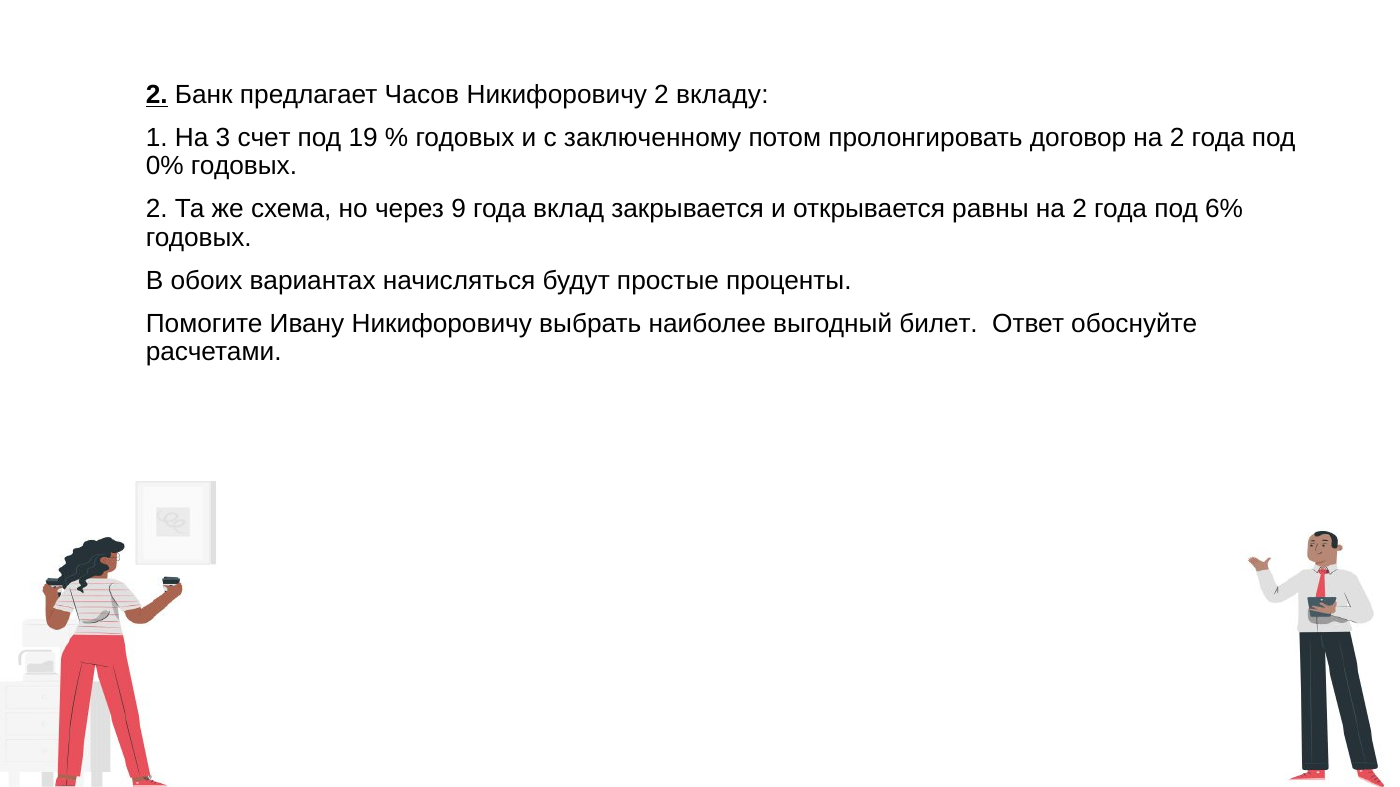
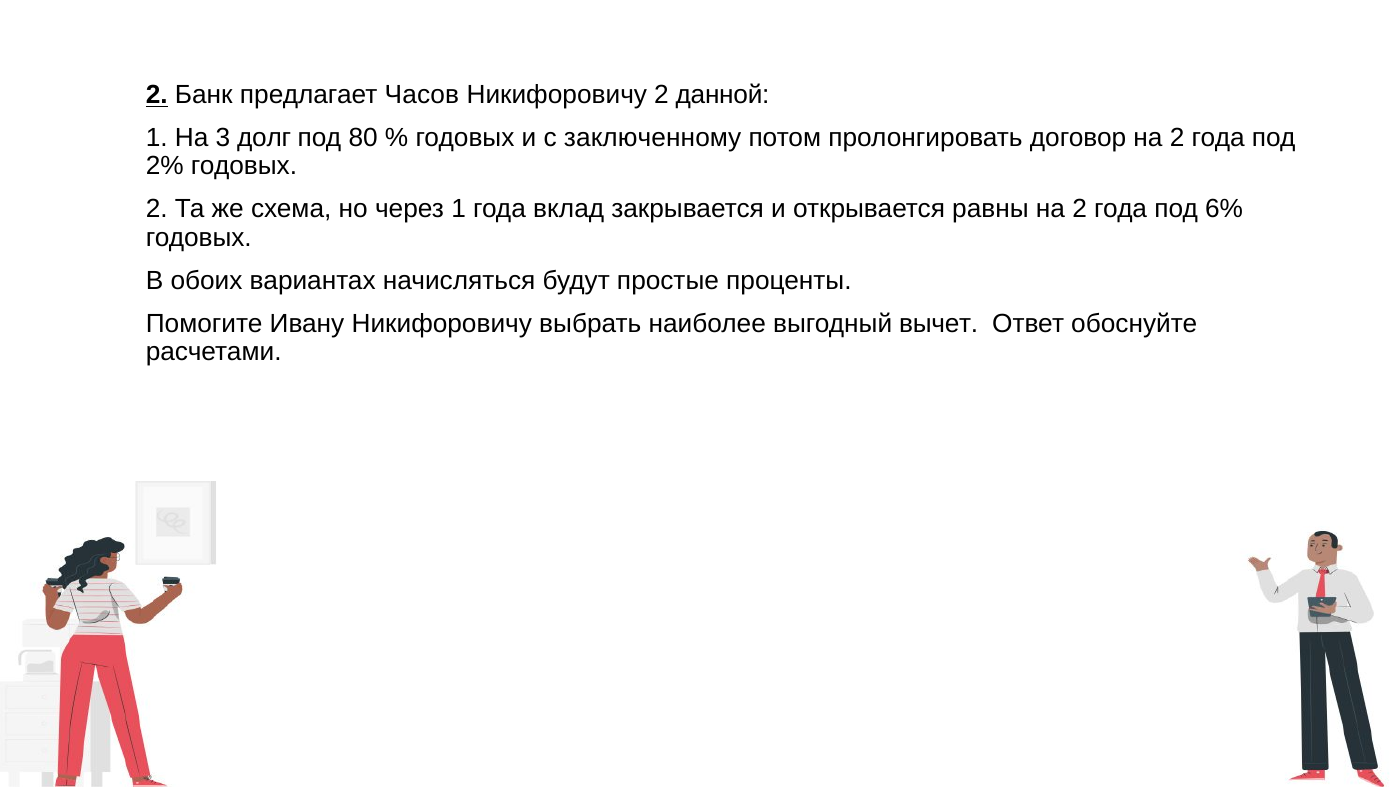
вкладу: вкладу -> данной
счет: счет -> долг
19: 19 -> 80
0%: 0% -> 2%
через 9: 9 -> 1
билет: билет -> вычет
